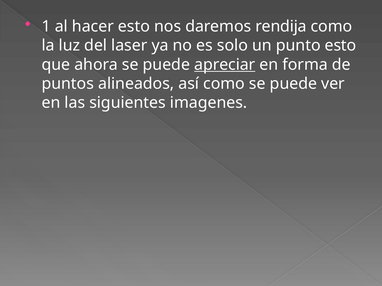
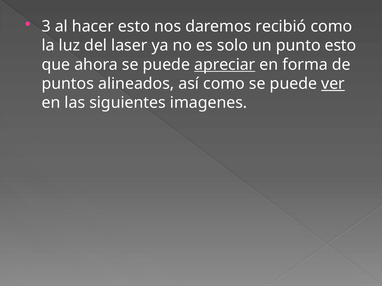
1: 1 -> 3
rendija: rendija -> recibió
ver underline: none -> present
